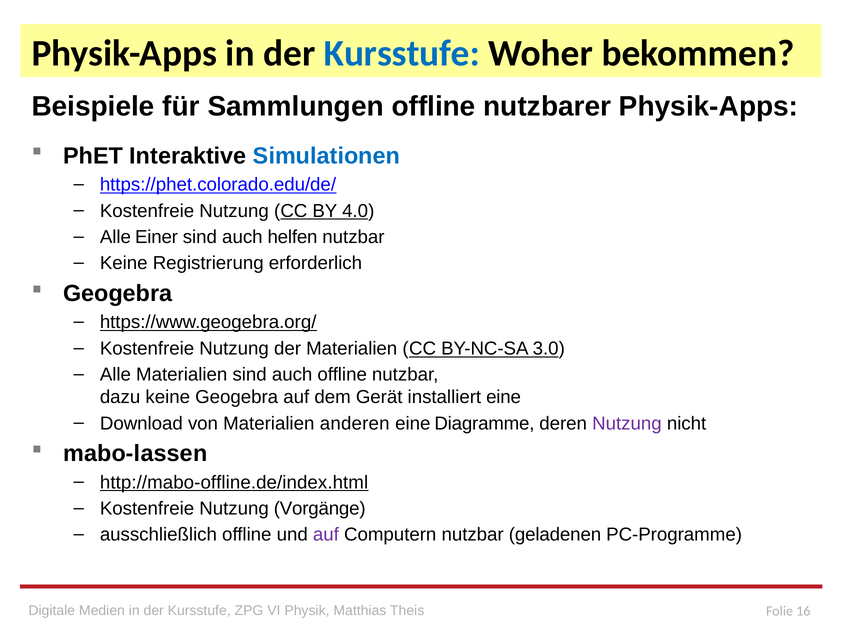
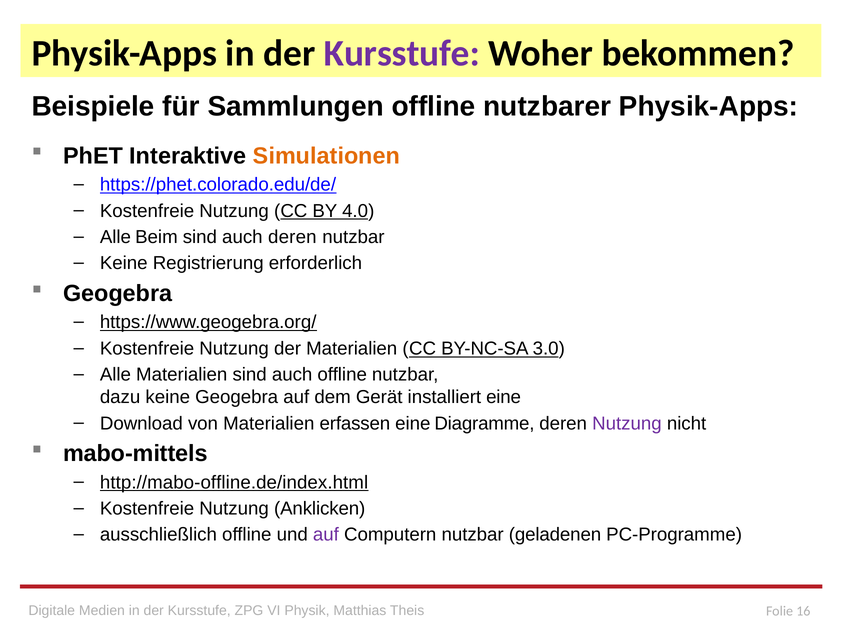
Kursstufe at (402, 53) colour: blue -> purple
Simulationen colour: blue -> orange
Einer: Einer -> Beim
auch helfen: helfen -> deren
anderen: anderen -> erfassen
mabo-lassen: mabo-lassen -> mabo-mittels
Vorgänge: Vorgänge -> Anklicken
